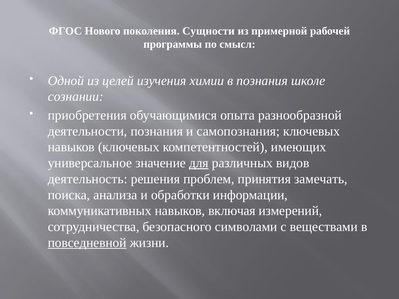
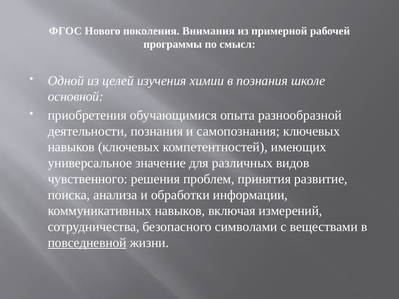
Сущности: Сущности -> Внимания
сознании: сознании -> основной
для underline: present -> none
деятельность: деятельность -> чувственного
замечать: замечать -> развитие
